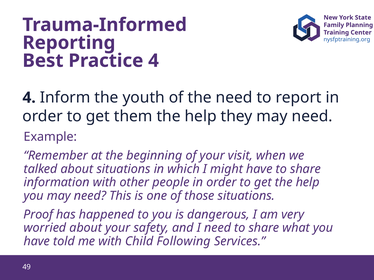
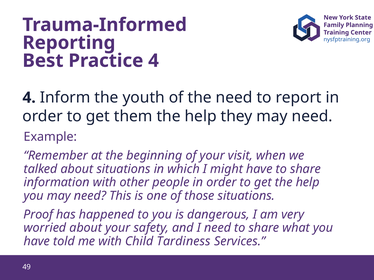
Following: Following -> Tardiness
